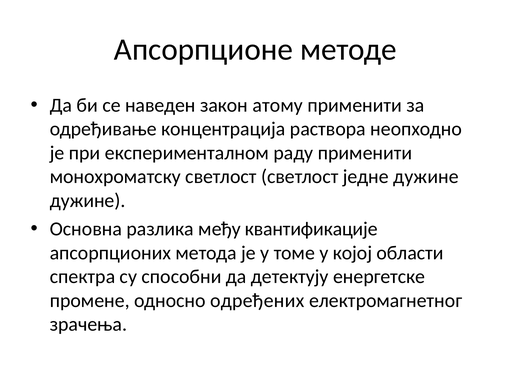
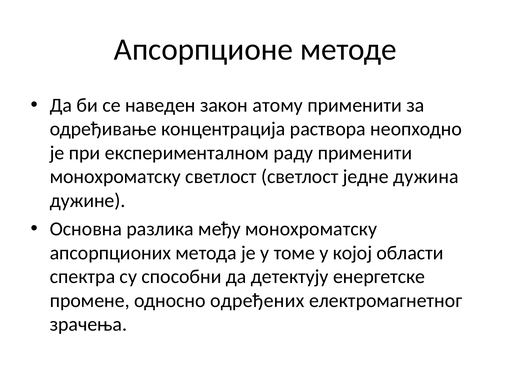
једне дужине: дужине -> дужина
међу квантификације: квантификације -> монохроматску
